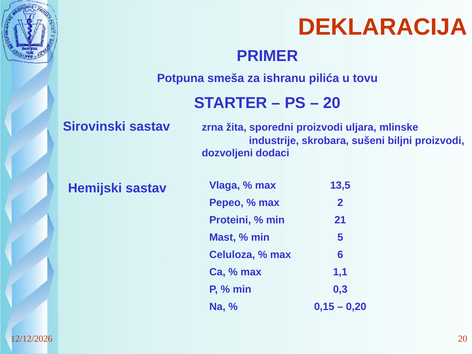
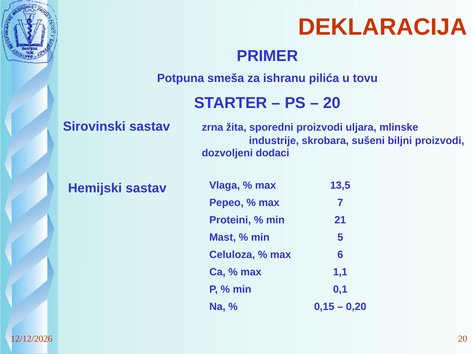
2: 2 -> 7
0,3: 0,3 -> 0,1
